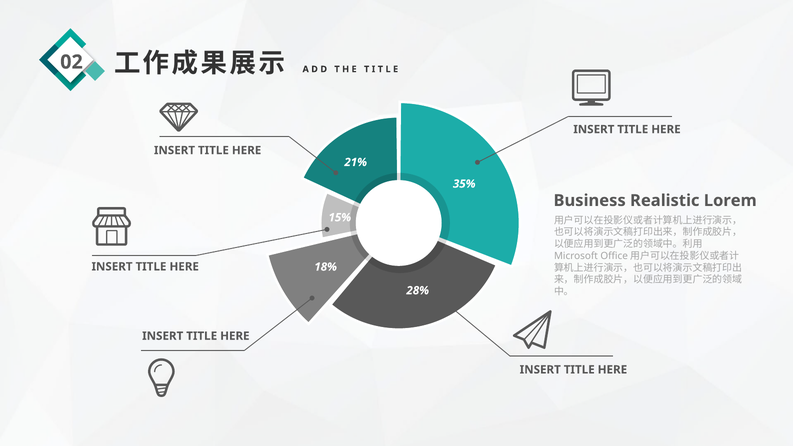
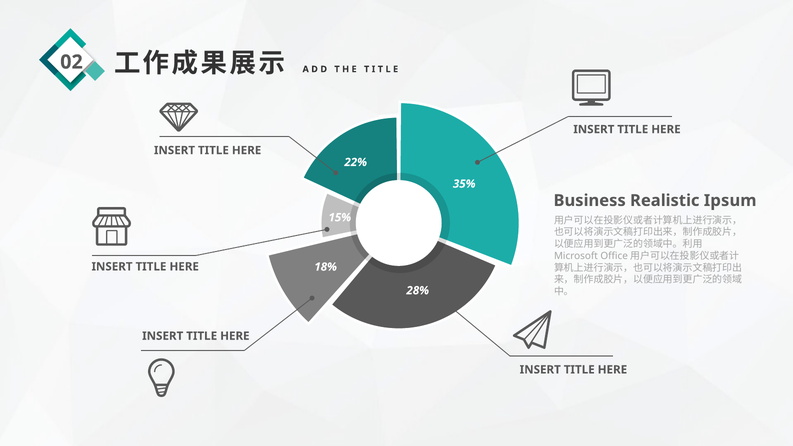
21%: 21% -> 22%
Lorem: Lorem -> Ipsum
